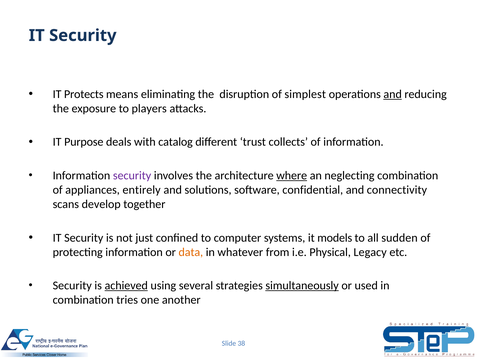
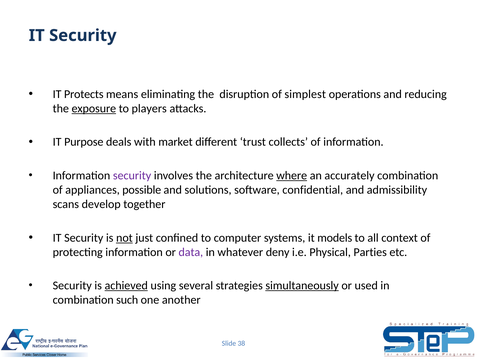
and at (393, 94) underline: present -> none
exposure underline: none -> present
catalog: catalog -> market
neglecting: neglecting -> accurately
entirely: entirely -> possible
connectivity: connectivity -> admissibility
not underline: none -> present
sudden: sudden -> context
data colour: orange -> purple
from: from -> deny
Legacy: Legacy -> Parties
tries: tries -> such
